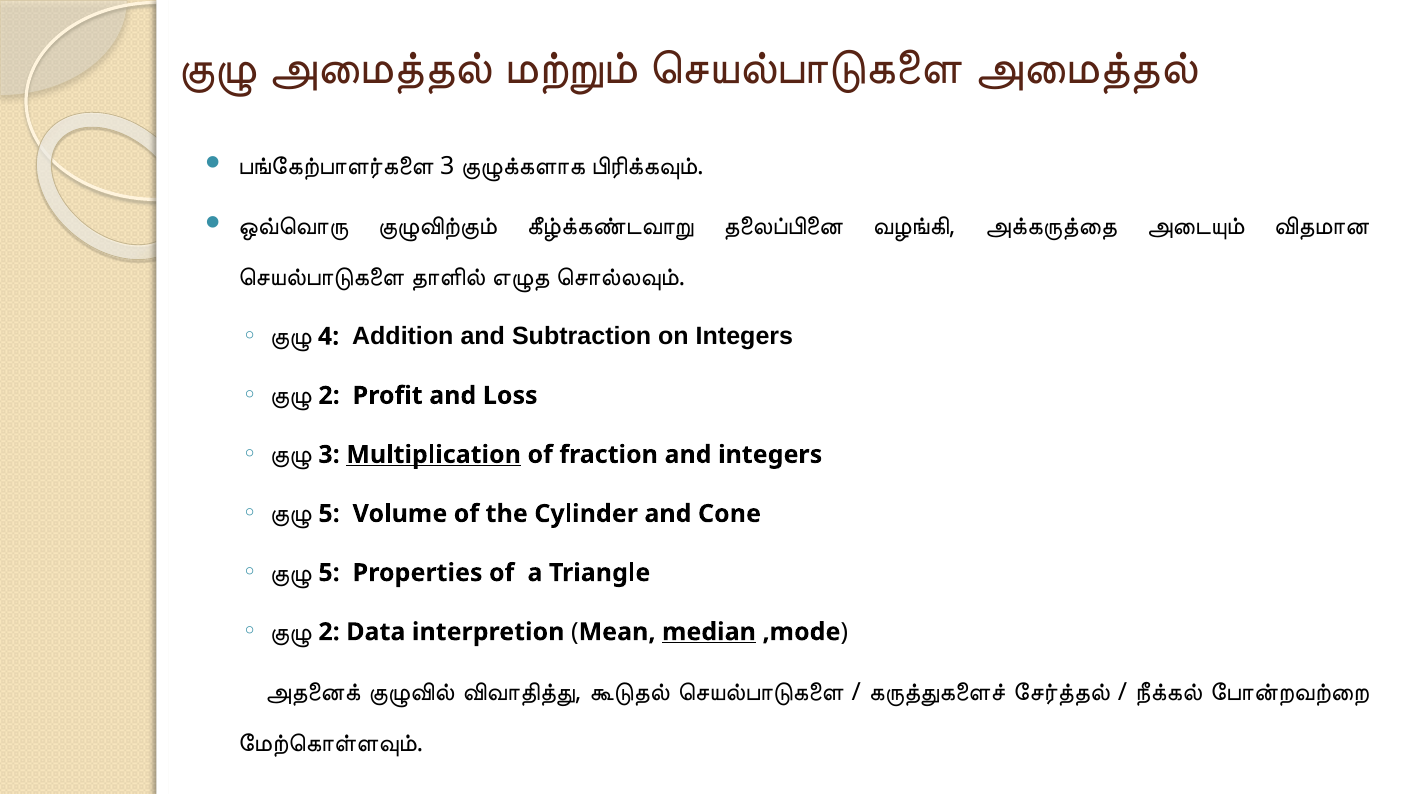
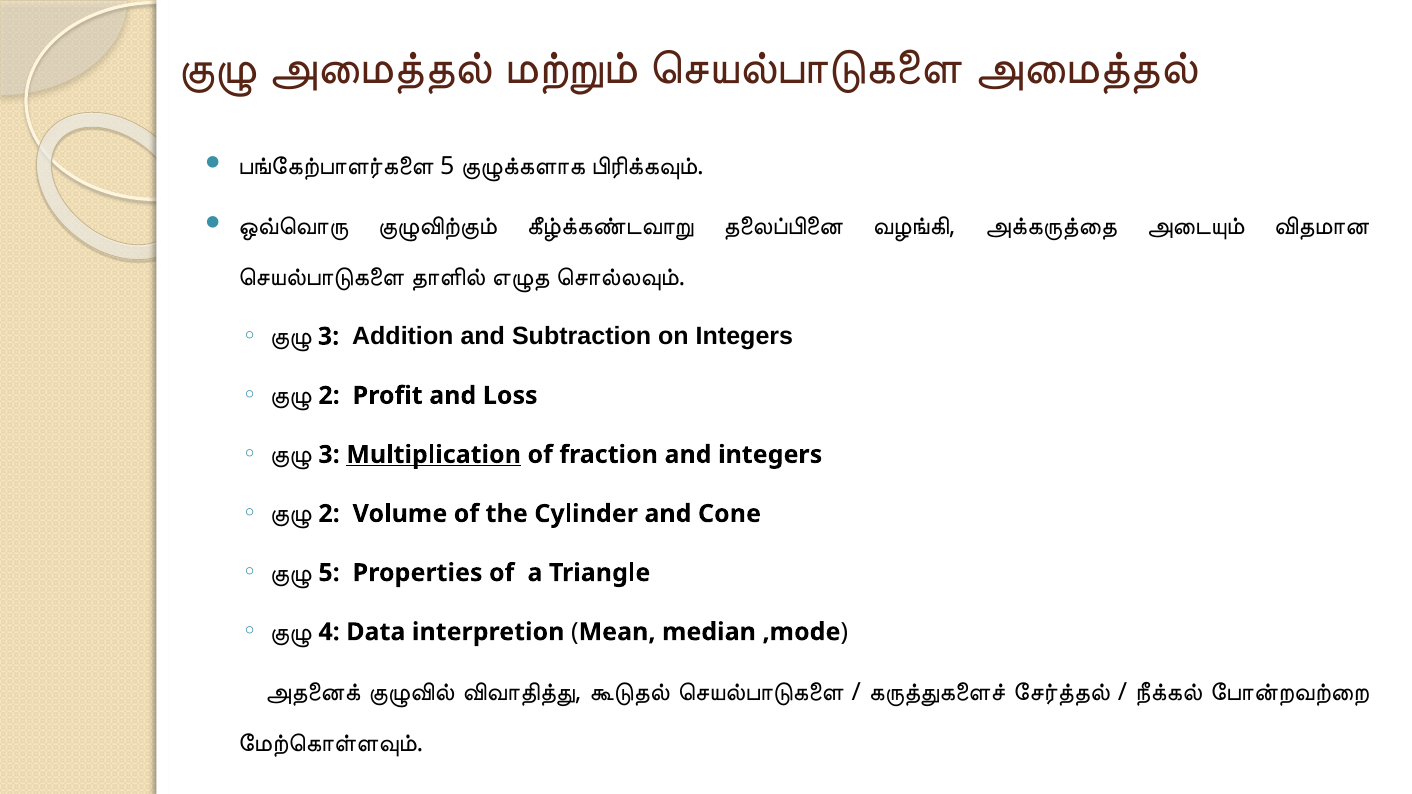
3 at (447, 167): 3 -> 5
4 at (329, 337): 4 -> 3
5 at (329, 514): 5 -> 2
2 at (329, 632): 2 -> 4
median underline: present -> none
